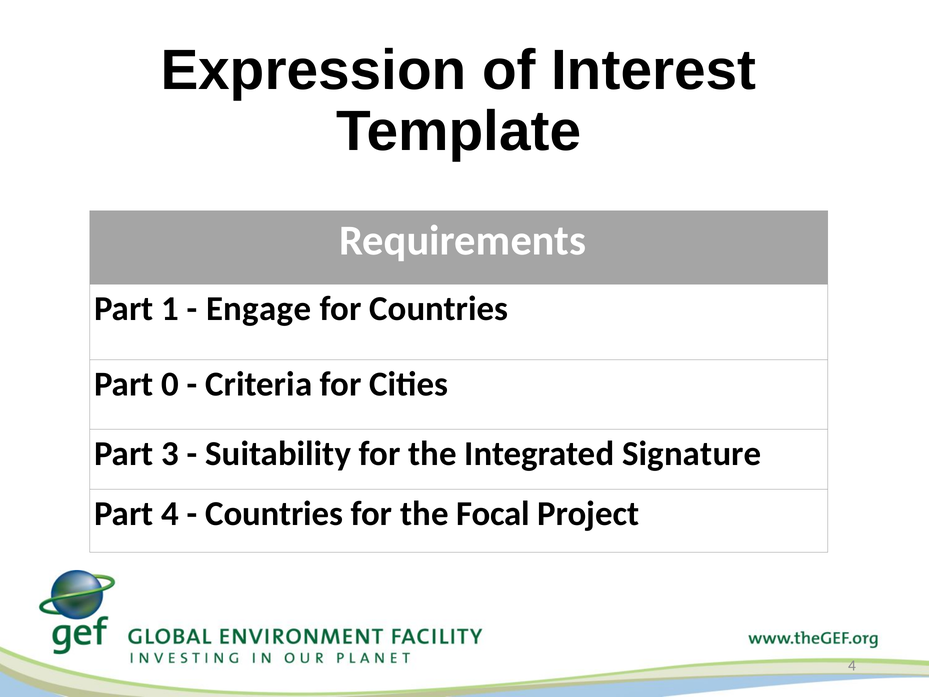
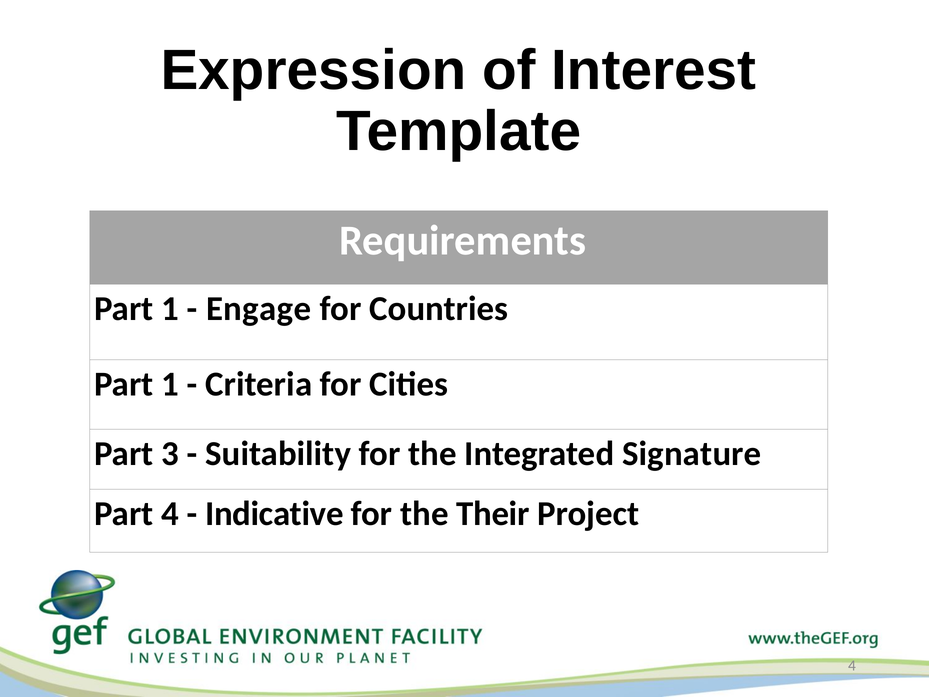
0 at (170, 384): 0 -> 1
Countries at (274, 514): Countries -> Indicative
Focal: Focal -> Their
